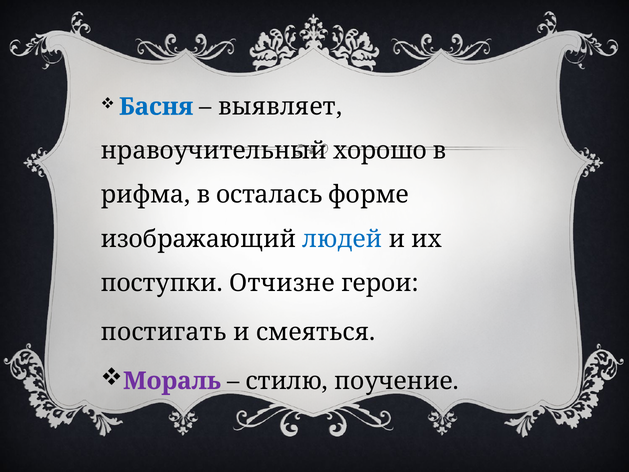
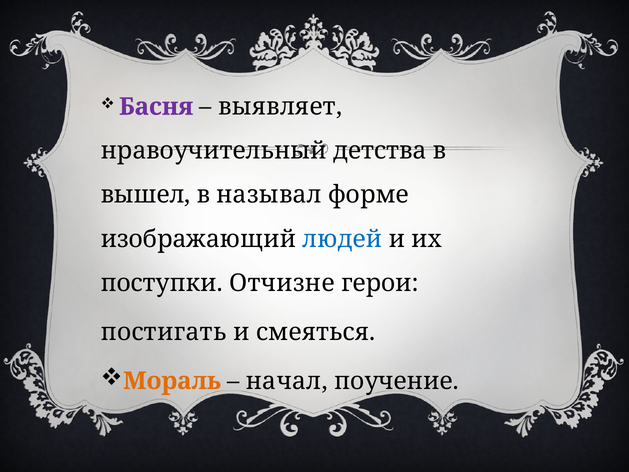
Басня colour: blue -> purple
хорошо: хорошо -> детства
рифма: рифма -> вышел
осталась: осталась -> называл
Мораль colour: purple -> orange
стилю: стилю -> начал
